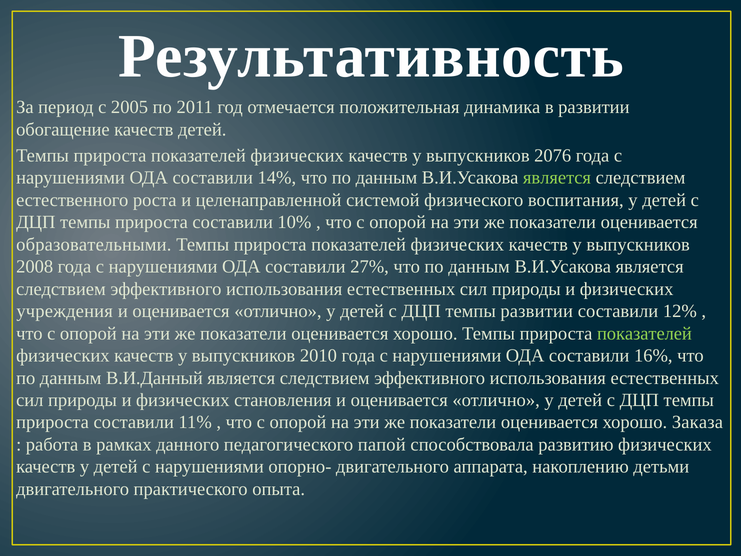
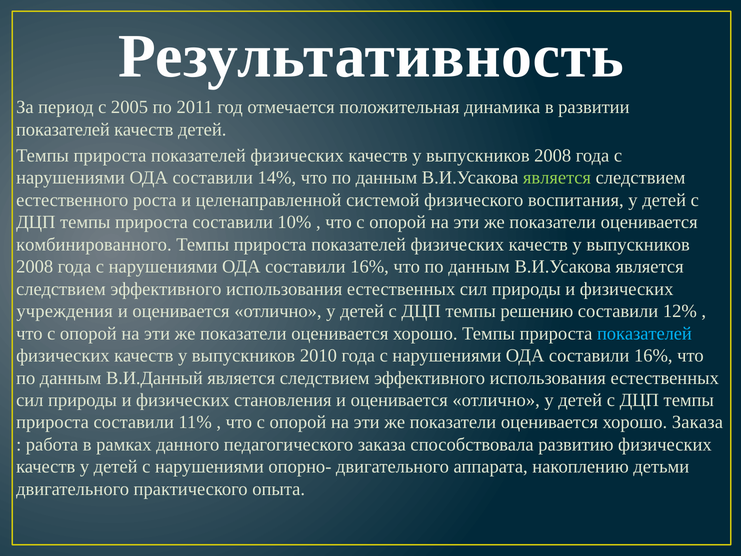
обогащение at (63, 129): обогащение -> показателей
2076 at (553, 155): 2076 -> 2008
образовательными: образовательными -> комбинированного
27% at (370, 267): 27% -> 16%
темпы развитии: развитии -> решению
показателей at (644, 333) colour: light green -> light blue
педагогического папой: папой -> заказа
